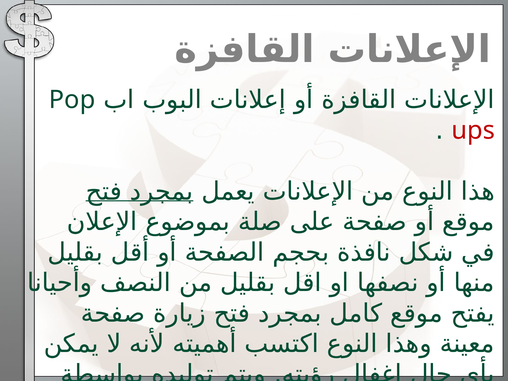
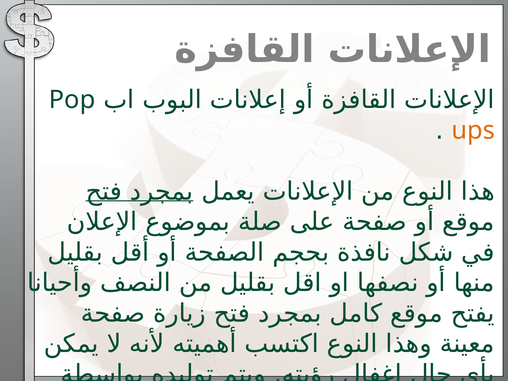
ups colour: red -> orange
